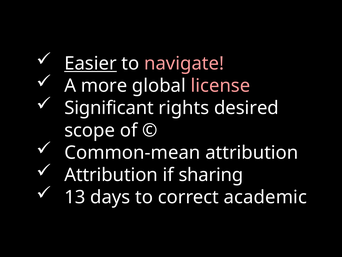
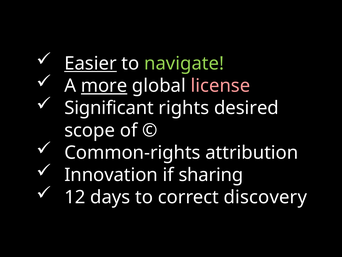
navigate colour: pink -> light green
more underline: none -> present
Common-mean: Common-mean -> Common-rights
Attribution at (111, 175): Attribution -> Innovation
13: 13 -> 12
academic: academic -> discovery
